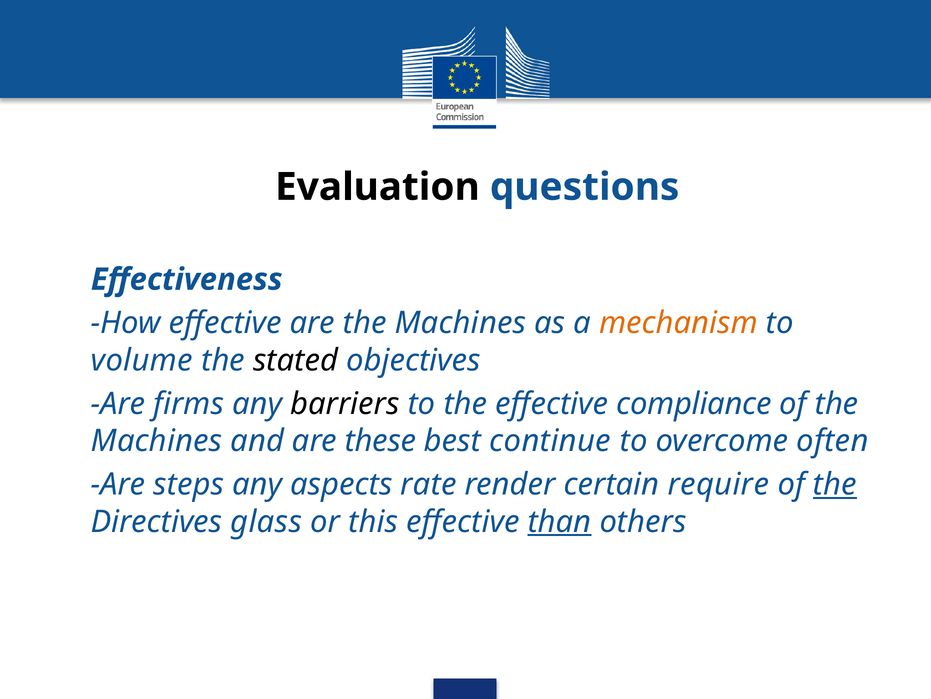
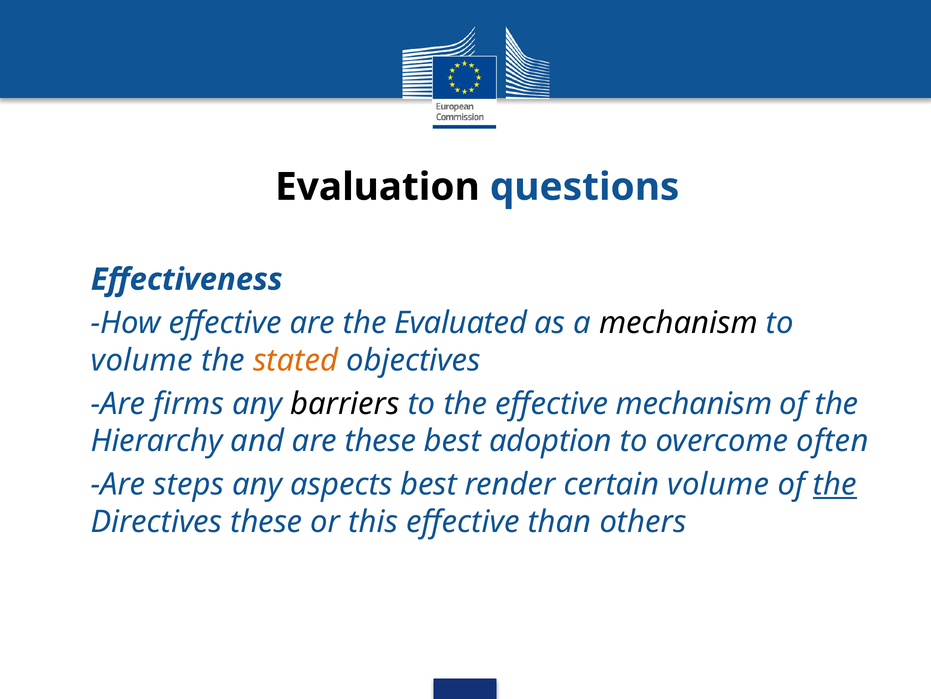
are the Machines: Machines -> Evaluated
mechanism at (678, 323) colour: orange -> black
stated colour: black -> orange
effective compliance: compliance -> mechanism
Machines at (157, 441): Machines -> Hierarchy
continue: continue -> adoption
aspects rate: rate -> best
certain require: require -> volume
Directives glass: glass -> these
than underline: present -> none
